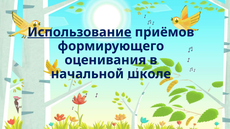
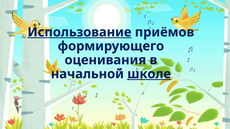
школе underline: none -> present
